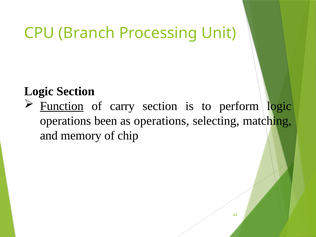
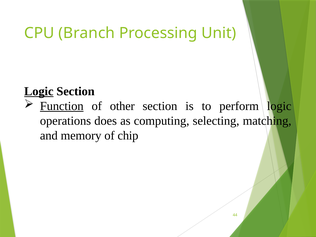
Logic at (39, 91) underline: none -> present
carry: carry -> other
been: been -> does
as operations: operations -> computing
